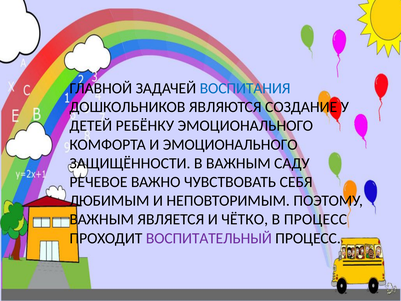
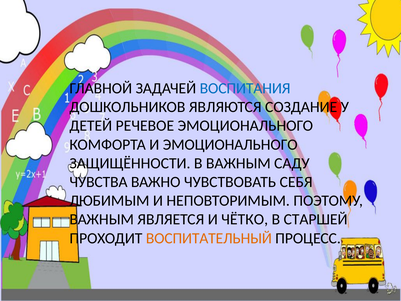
РЕБЁНКУ: РЕБЁНКУ -> РЕЧЕВОЕ
РЕЧЕВОЕ: РЕЧЕВОЕ -> ЧУВСТВА
В ПРОЦЕСС: ПРОЦЕСС -> СТАРШЕЙ
ВОСПИТАТЕЛЬНЫЙ colour: purple -> orange
